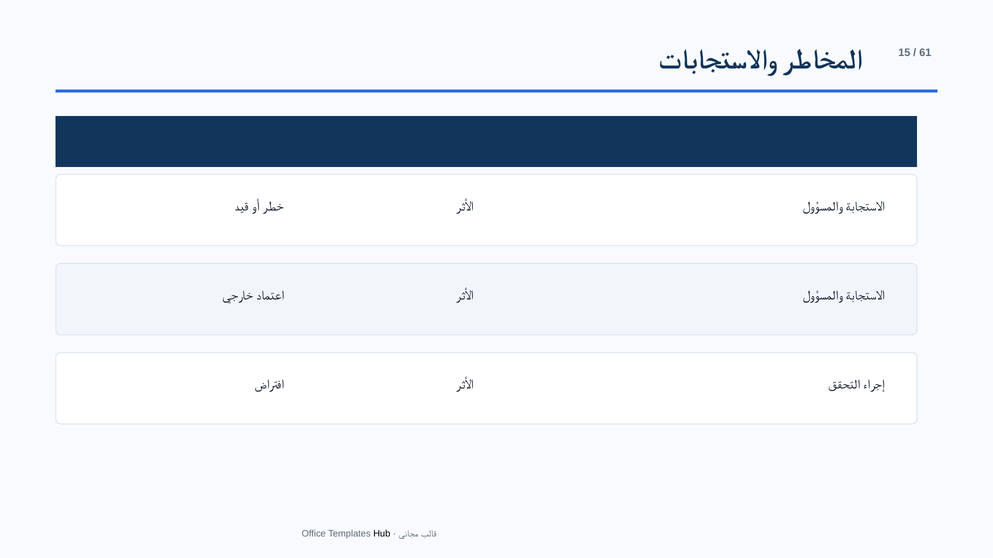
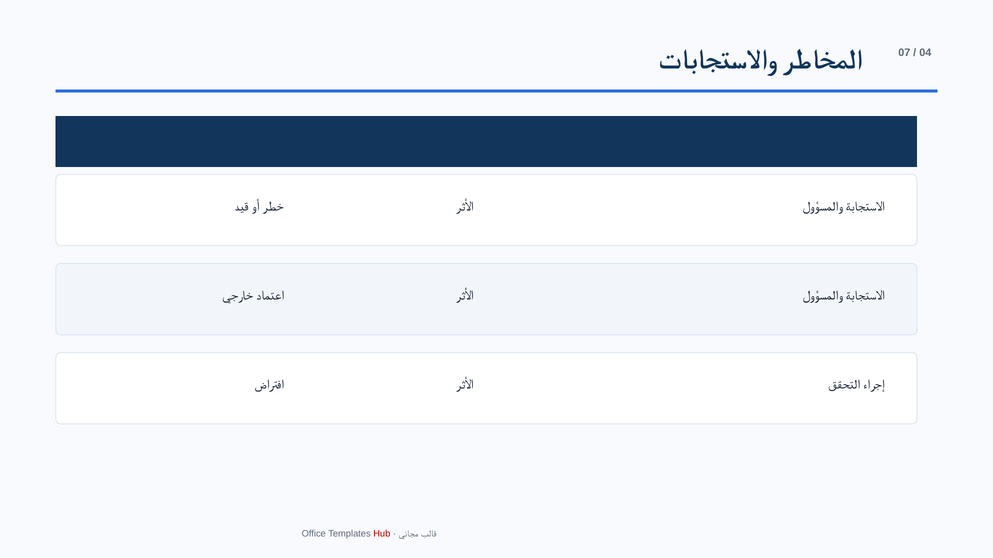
15: 15 -> 07
61: 61 -> 04
Hub colour: black -> red
